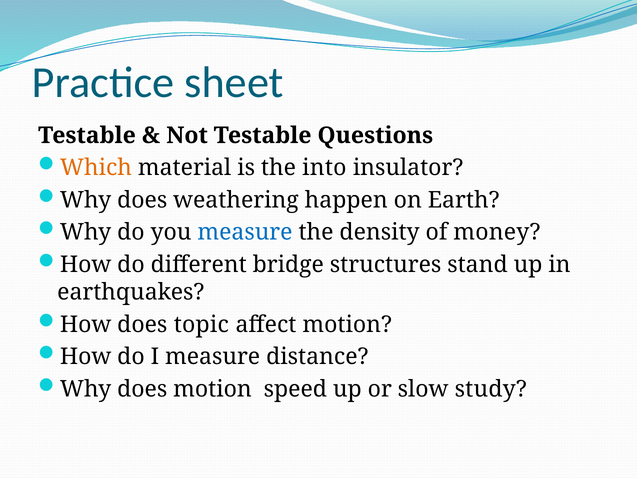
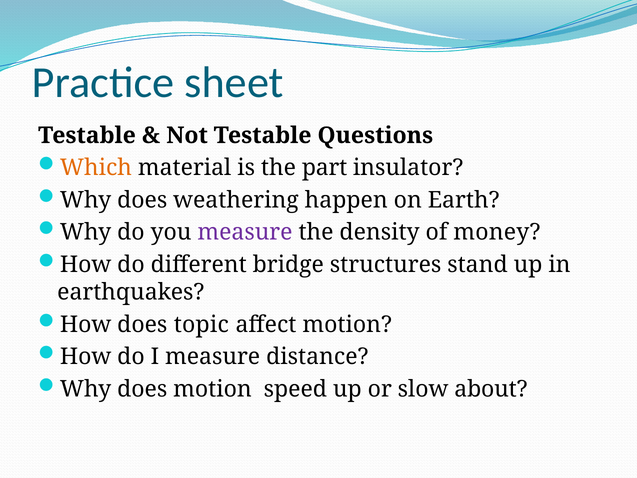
into: into -> part
measure at (245, 232) colour: blue -> purple
study: study -> about
